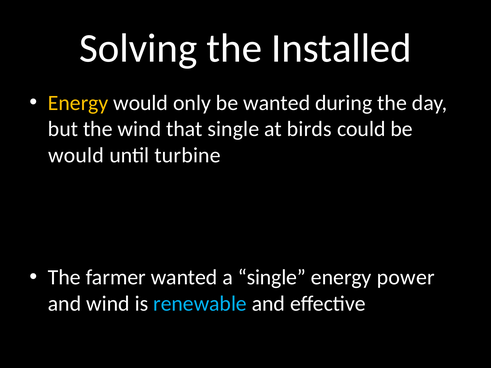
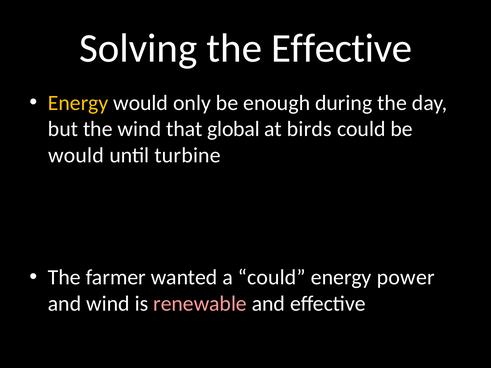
the Installed: Installed -> Effective
be wanted: wanted -> enough
that single: single -> global
a single: single -> could
renewable colour: light blue -> pink
